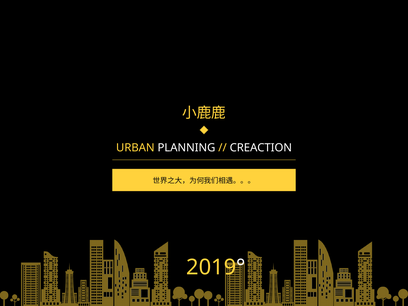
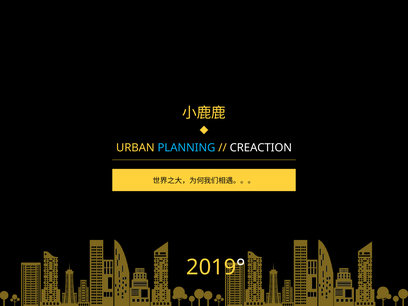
PLANNING colour: white -> light blue
